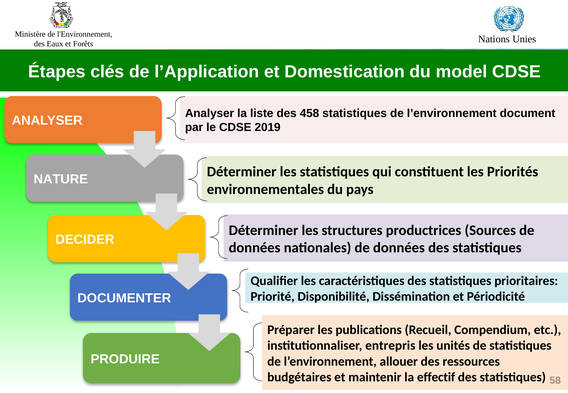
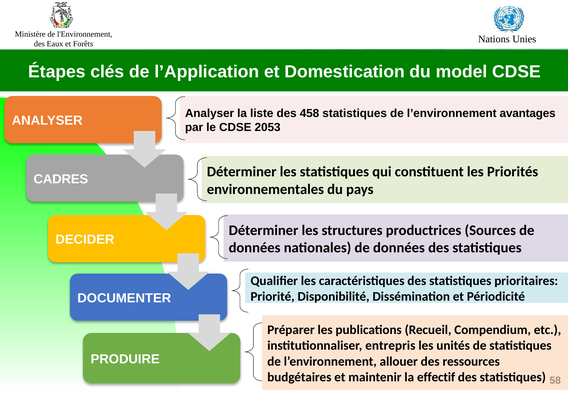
document: document -> avantages
2019: 2019 -> 2053
NATURE: NATURE -> CADRES
